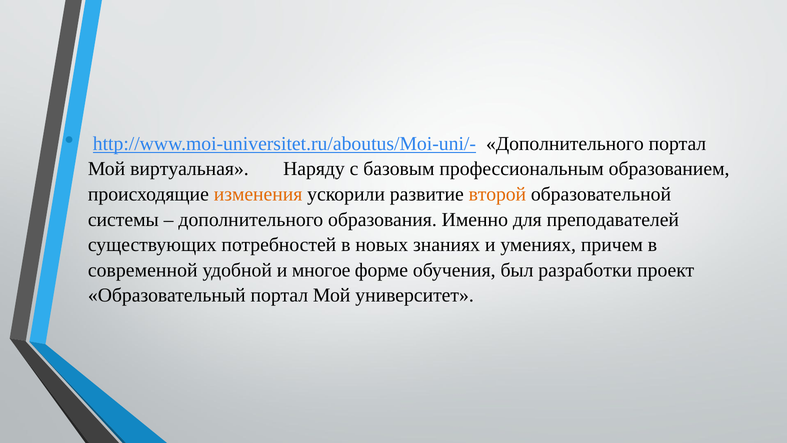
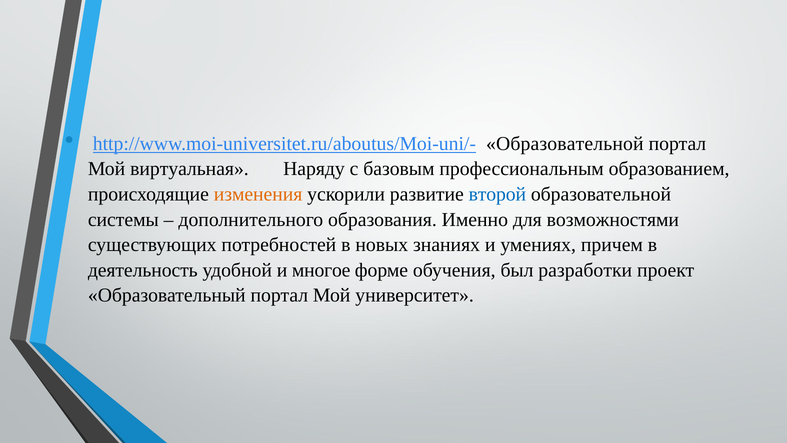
http://www.moi-universitet.ru/aboutus/Moi-uni/- Дополнительного: Дополнительного -> Образовательной
второй colour: orange -> blue
преподавателей: преподавателей -> возможностями
современной: современной -> деятельность
